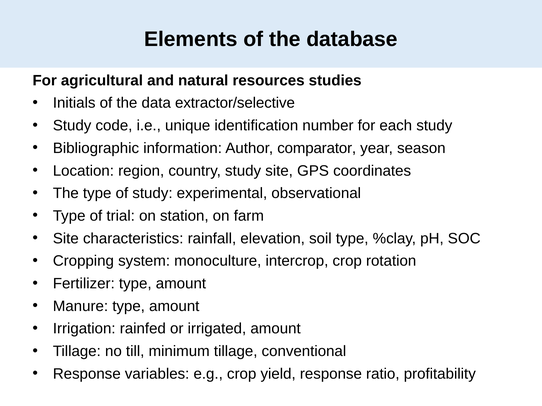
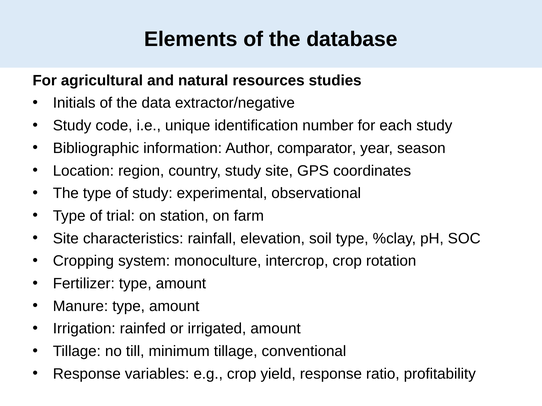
extractor/selective: extractor/selective -> extractor/negative
